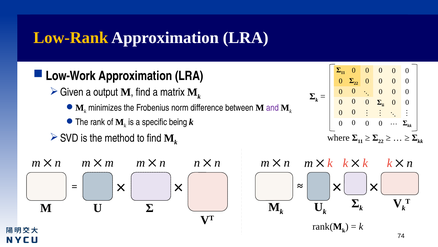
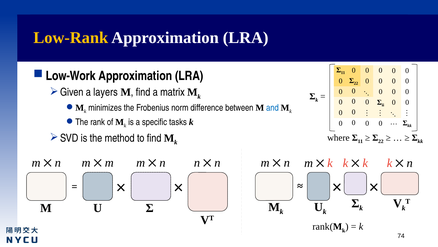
output: output -> layers
and colour: purple -> blue
being: being -> tasks
